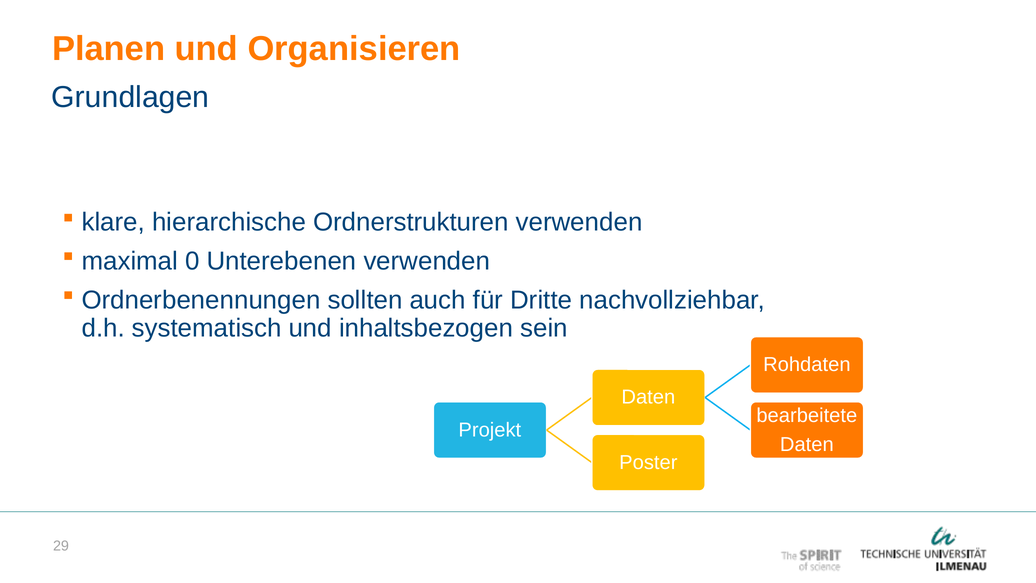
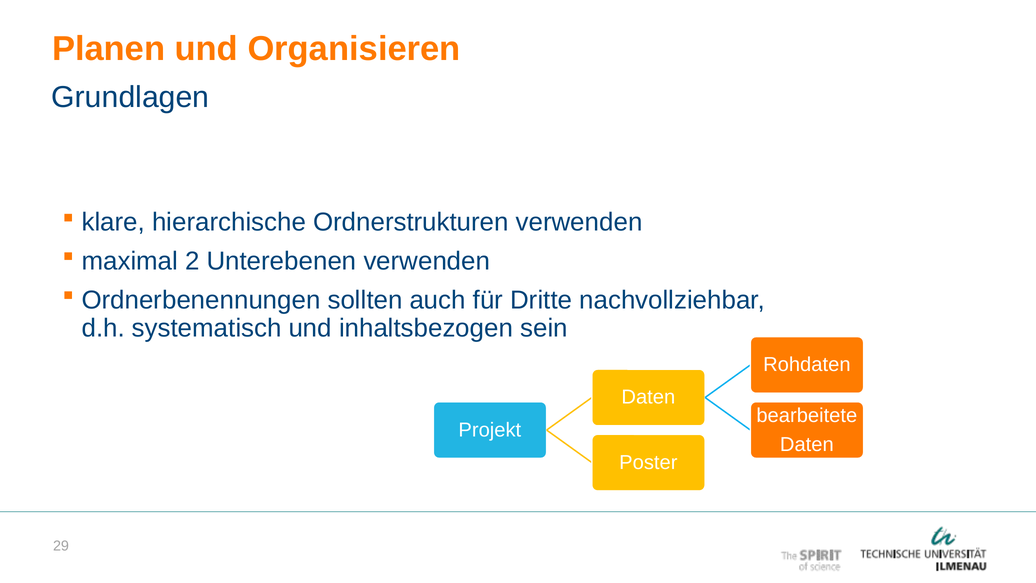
0: 0 -> 2
